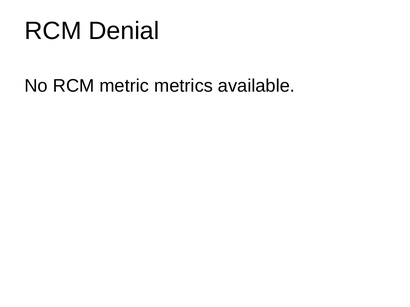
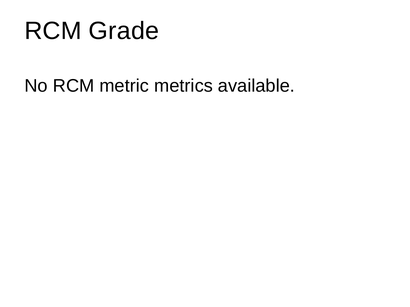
Denial: Denial -> Grade
